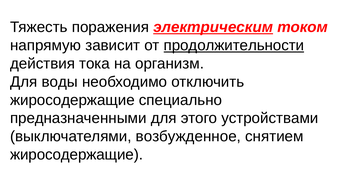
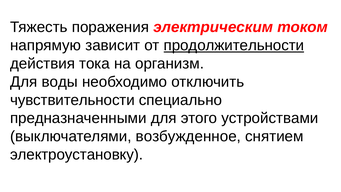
электрическим underline: present -> none
жиросодержащие at (72, 100): жиросодержащие -> чувствительности
жиросодержащие at (77, 155): жиросодержащие -> электроустановку
